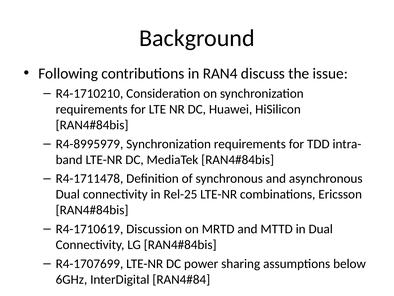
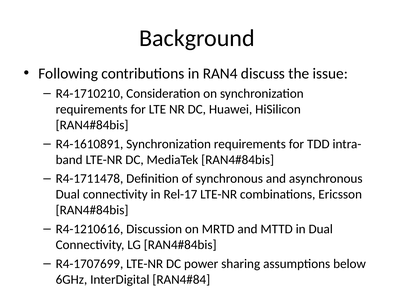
R4-8995979: R4-8995979 -> R4-1610891
Rel-25: Rel-25 -> Rel-17
R4-1710619: R4-1710619 -> R4-1210616
